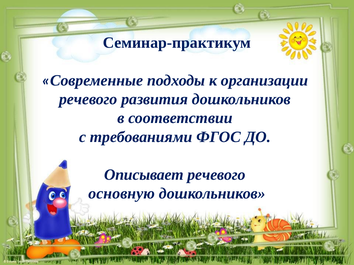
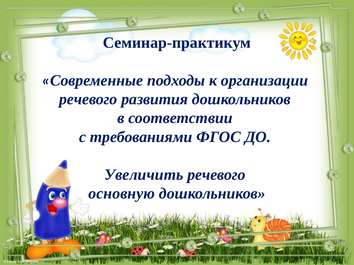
Описывает: Описывает -> Увеличить
